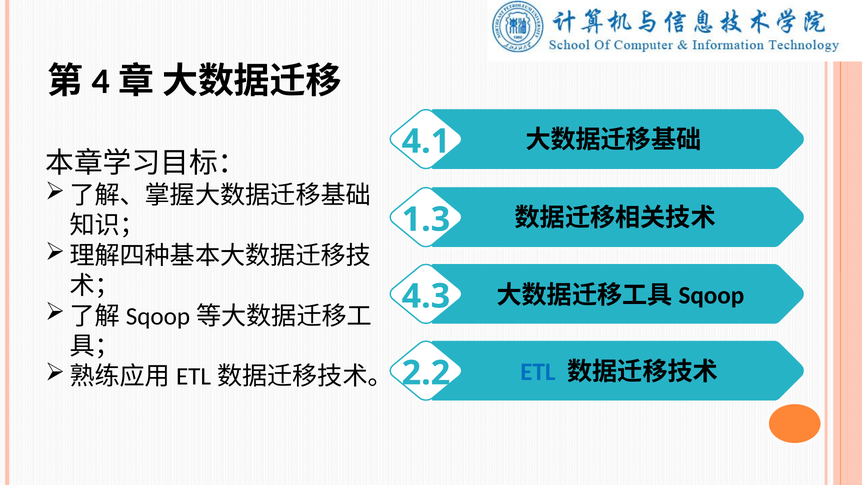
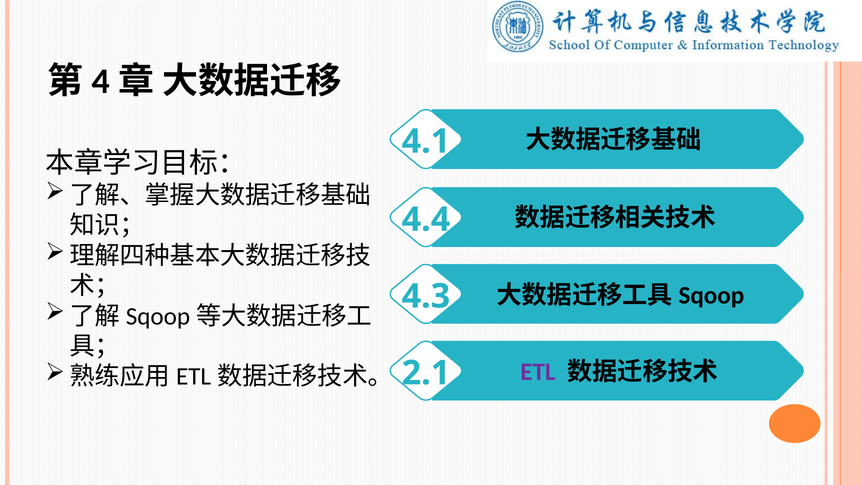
1.3: 1.3 -> 4.4
ETL colour: blue -> purple
2.2: 2.2 -> 2.1
